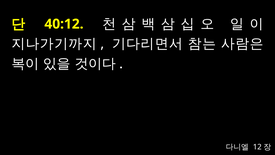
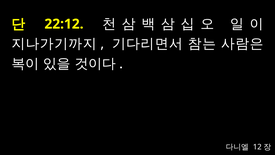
40:12: 40:12 -> 22:12
